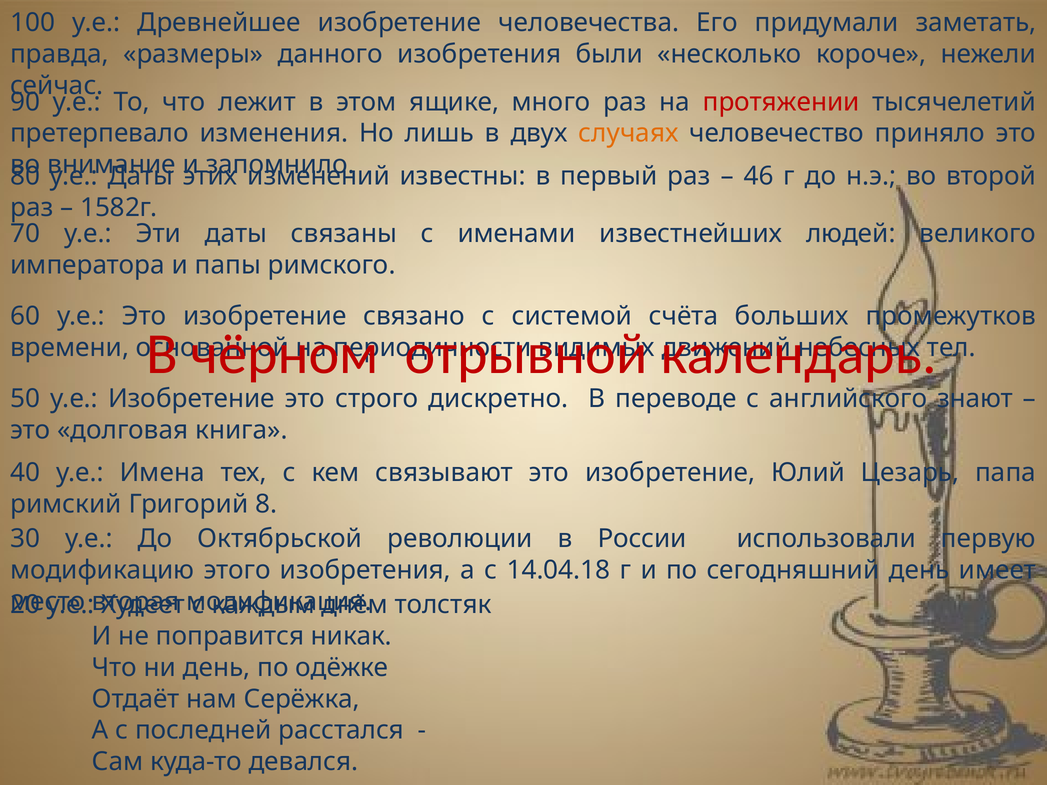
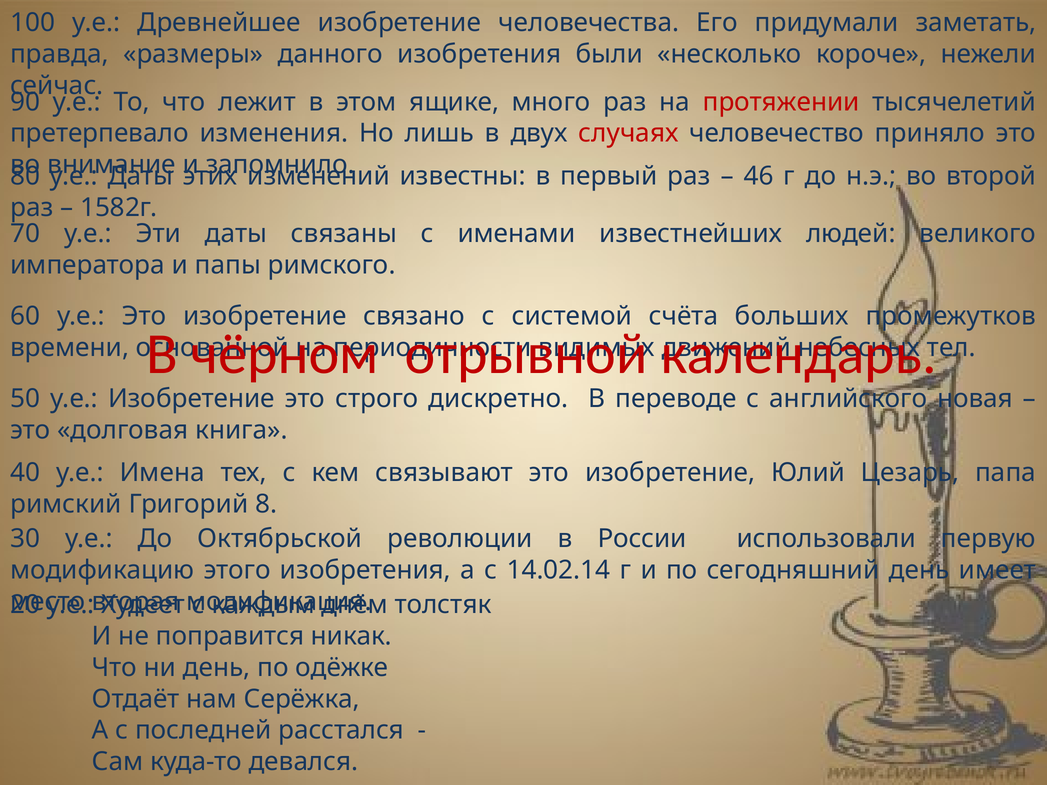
случаях colour: orange -> red
знают: знают -> новая
14.04.18: 14.04.18 -> 14.02.14
